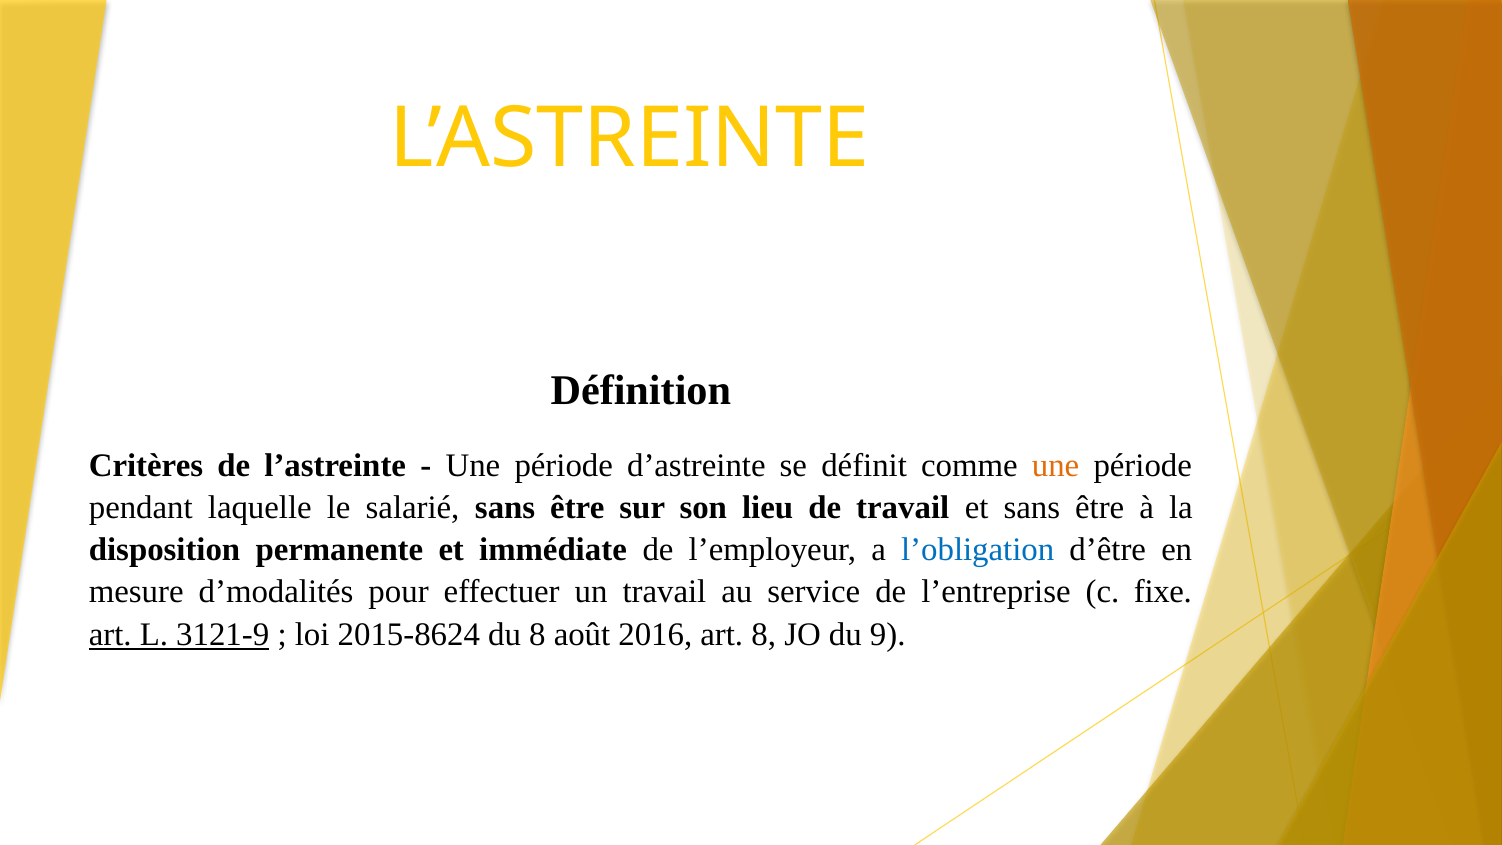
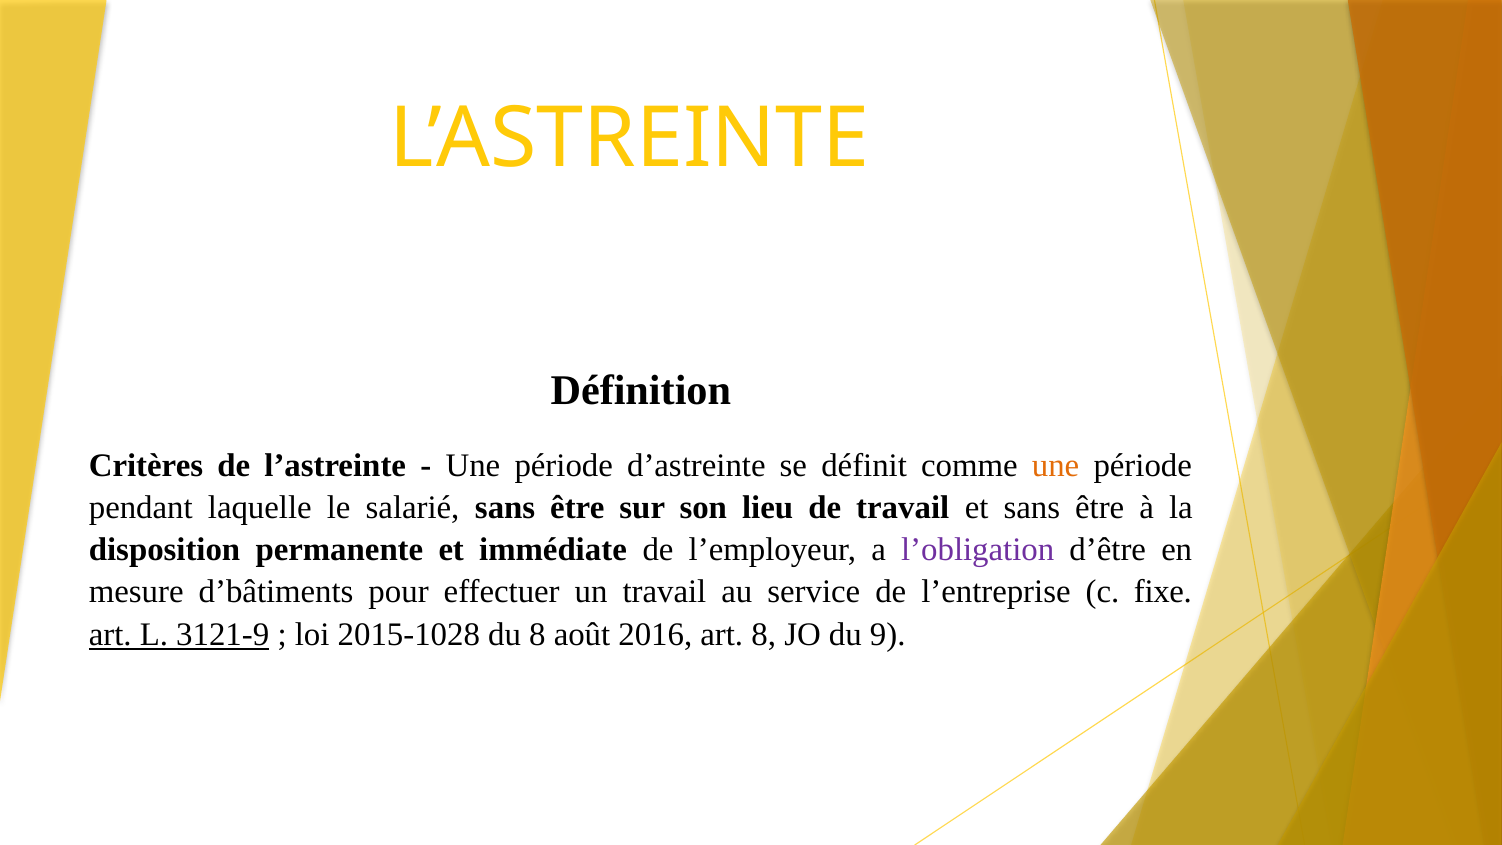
l’obligation colour: blue -> purple
d’modalités: d’modalités -> d’bâtiments
2015-8624: 2015-8624 -> 2015-1028
